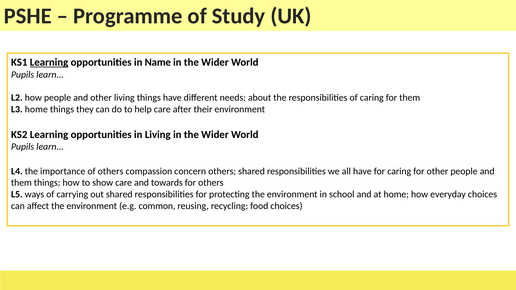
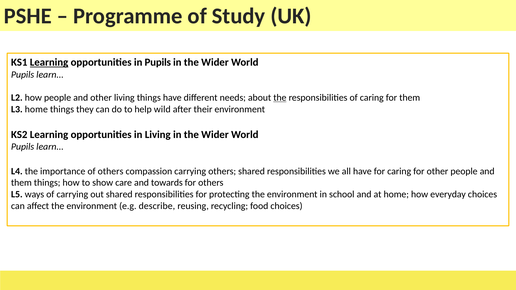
in Name: Name -> Pupils
the at (280, 98) underline: none -> present
help care: care -> wild
compassion concern: concern -> carrying
common: common -> describe
